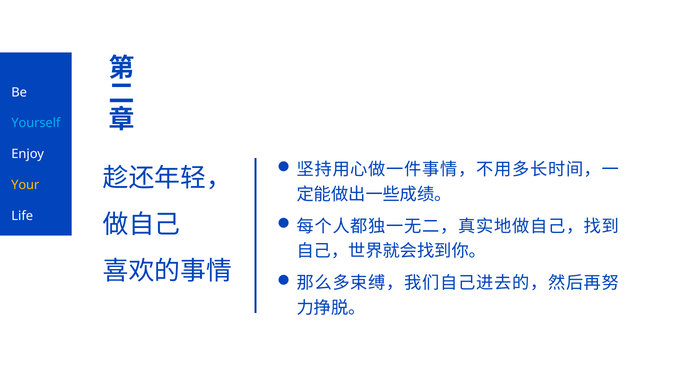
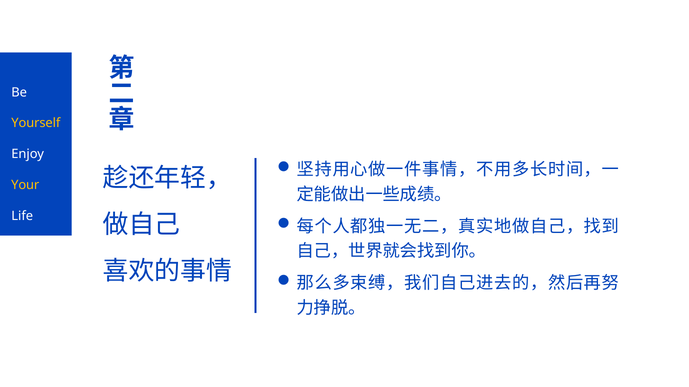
Yourself colour: light blue -> yellow
